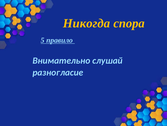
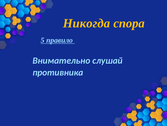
разногласие: разногласие -> противника
